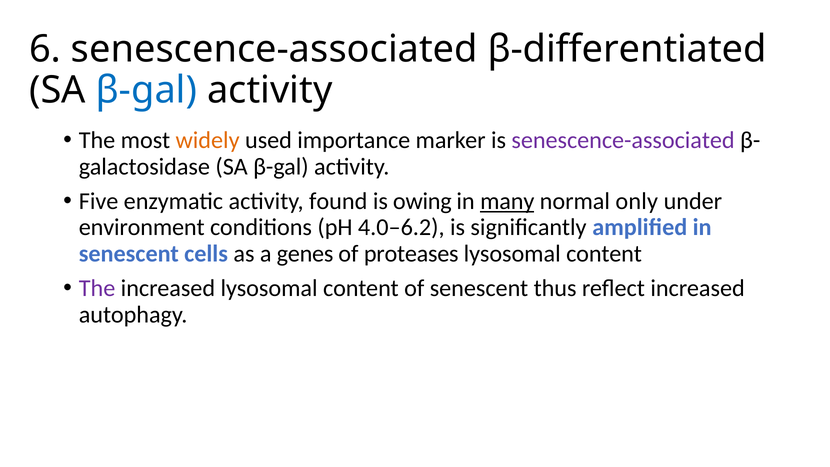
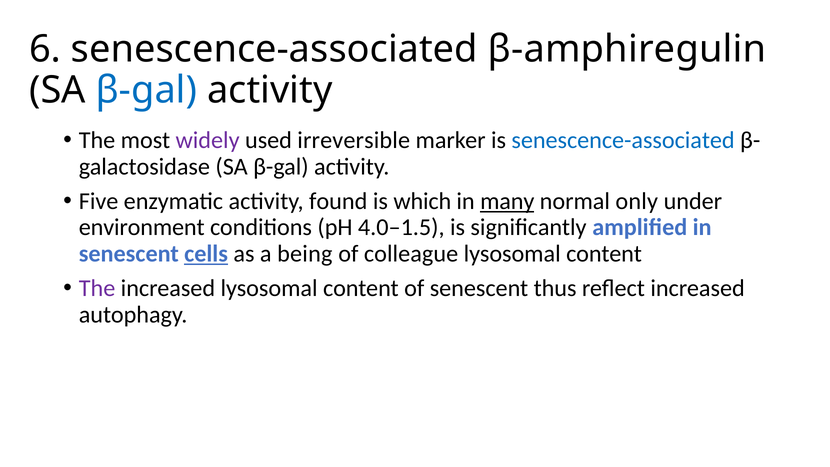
β-differentiated: β-differentiated -> β-amphiregulin
widely colour: orange -> purple
importance: importance -> irreversible
senescence-associated at (623, 140) colour: purple -> blue
owing: owing -> which
4.0–6.2: 4.0–6.2 -> 4.0–1.5
cells underline: none -> present
genes: genes -> being
proteases: proteases -> colleague
